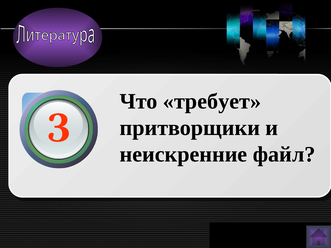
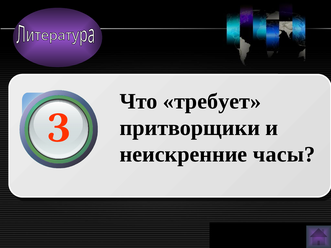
файл: файл -> часы
